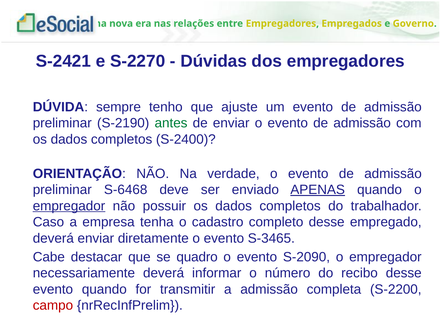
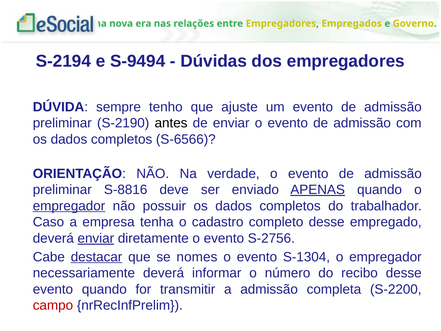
S-2421: S-2421 -> S-2194
S-2270: S-2270 -> S-9494
antes colour: green -> black
S-2400: S-2400 -> S-6566
S-6468: S-6468 -> S-8816
enviar at (96, 238) underline: none -> present
S-3465: S-3465 -> S-2756
destacar underline: none -> present
quadro: quadro -> nomes
S-2090: S-2090 -> S-1304
